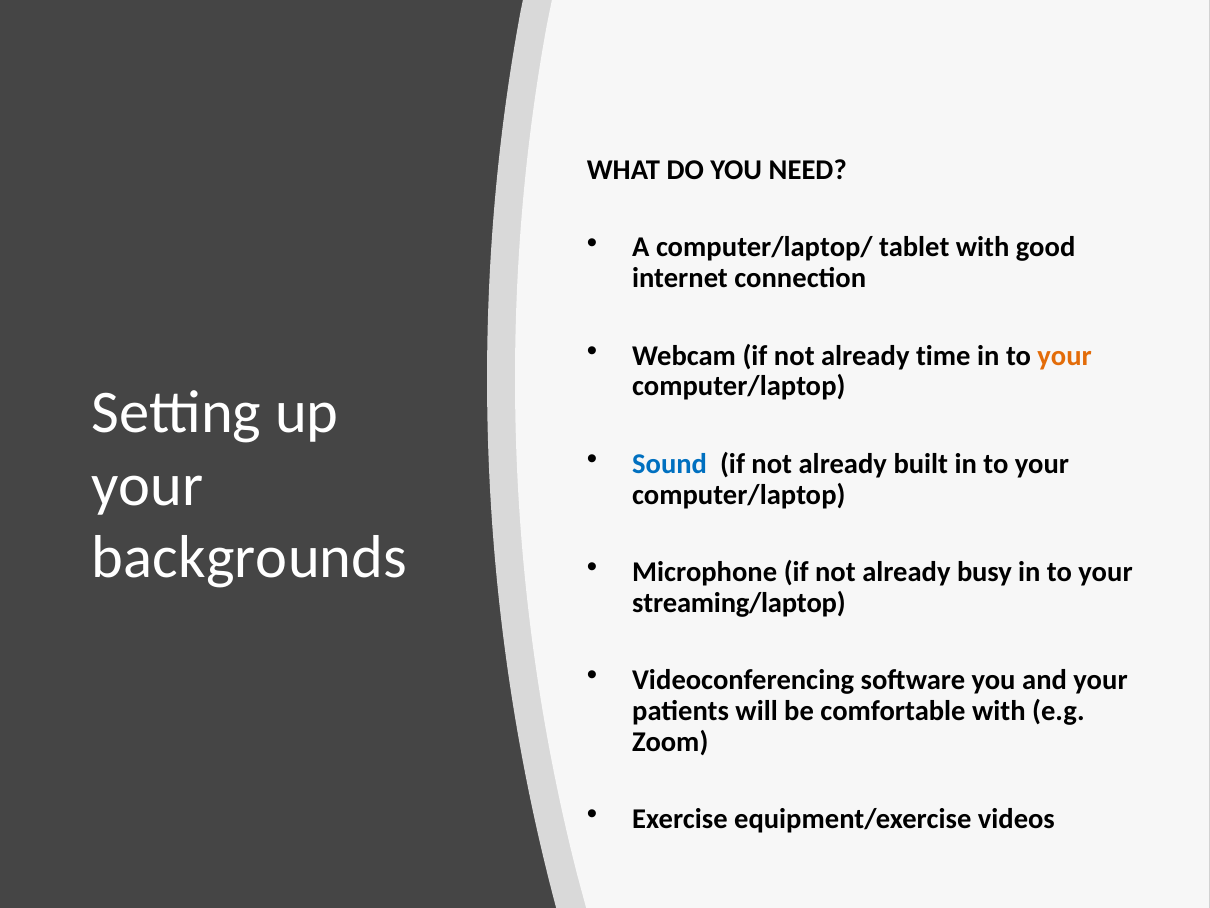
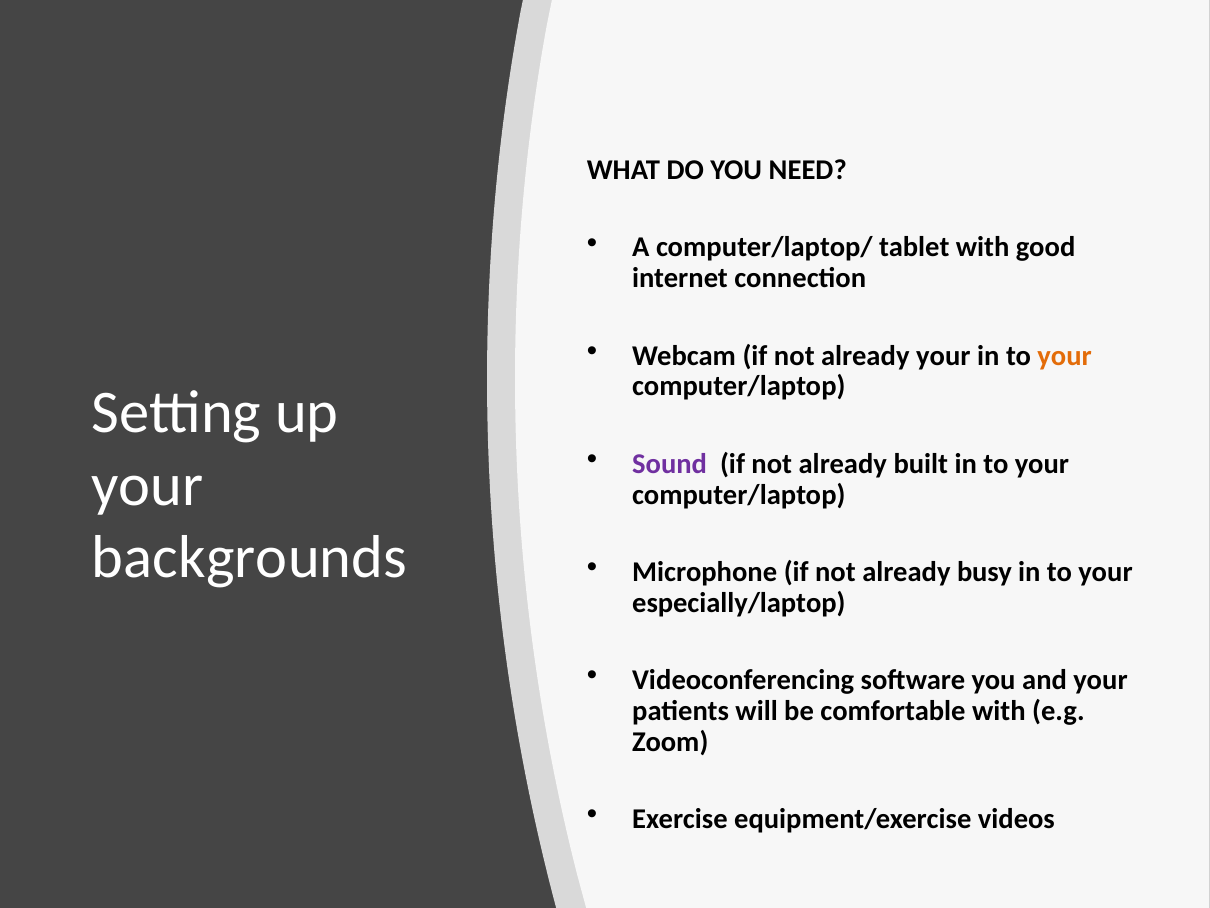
already time: time -> your
Sound colour: blue -> purple
streaming/laptop: streaming/laptop -> especially/laptop
